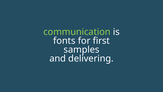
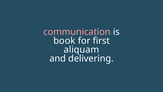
communication colour: light green -> pink
fonts: fonts -> book
samples: samples -> aliquam
